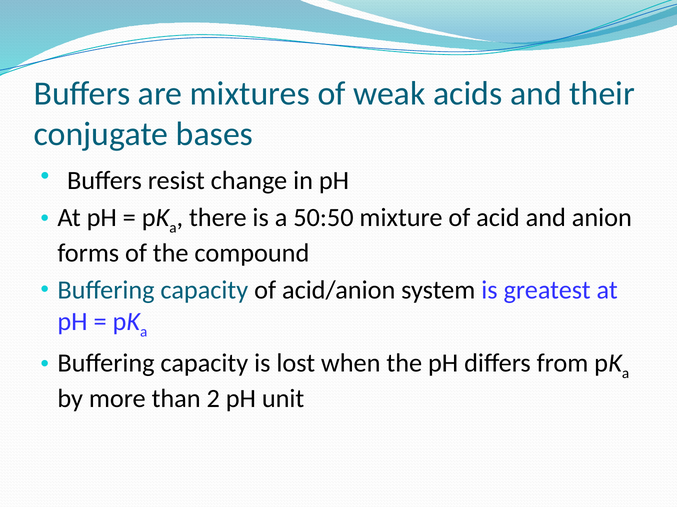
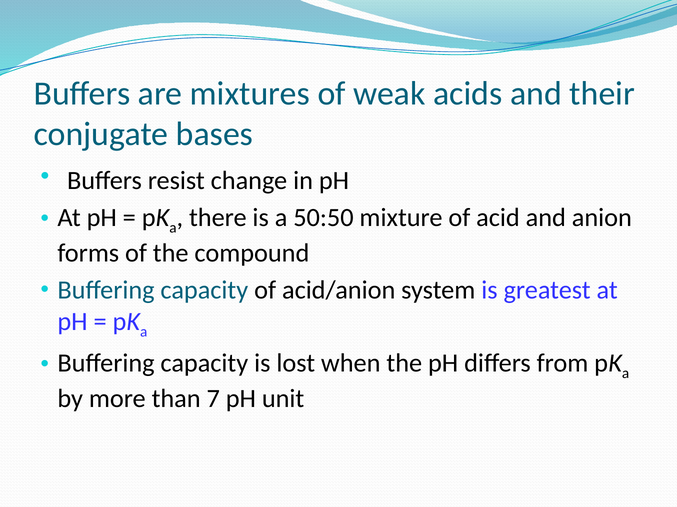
2: 2 -> 7
